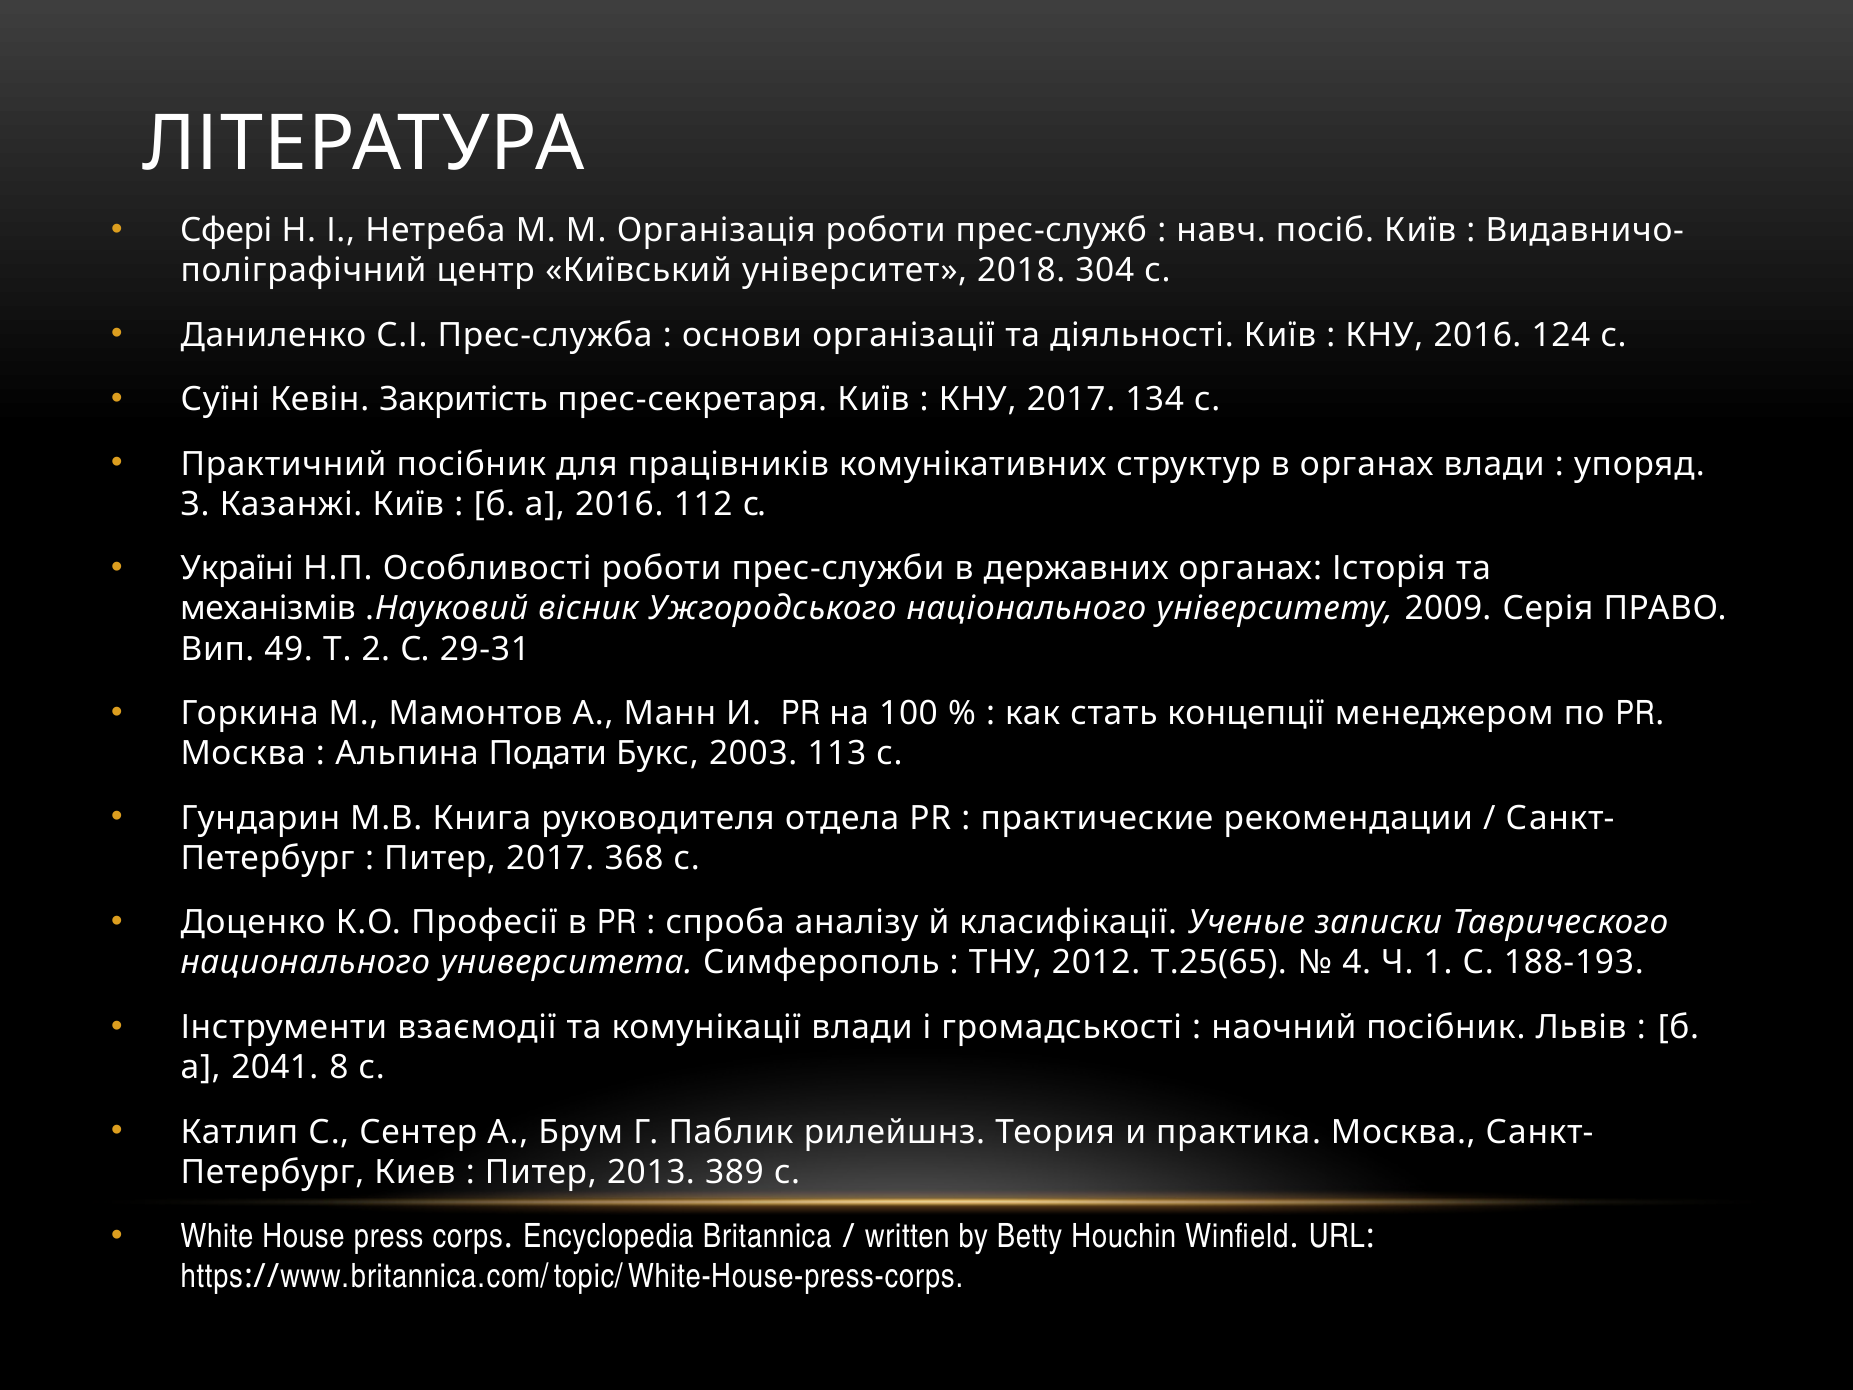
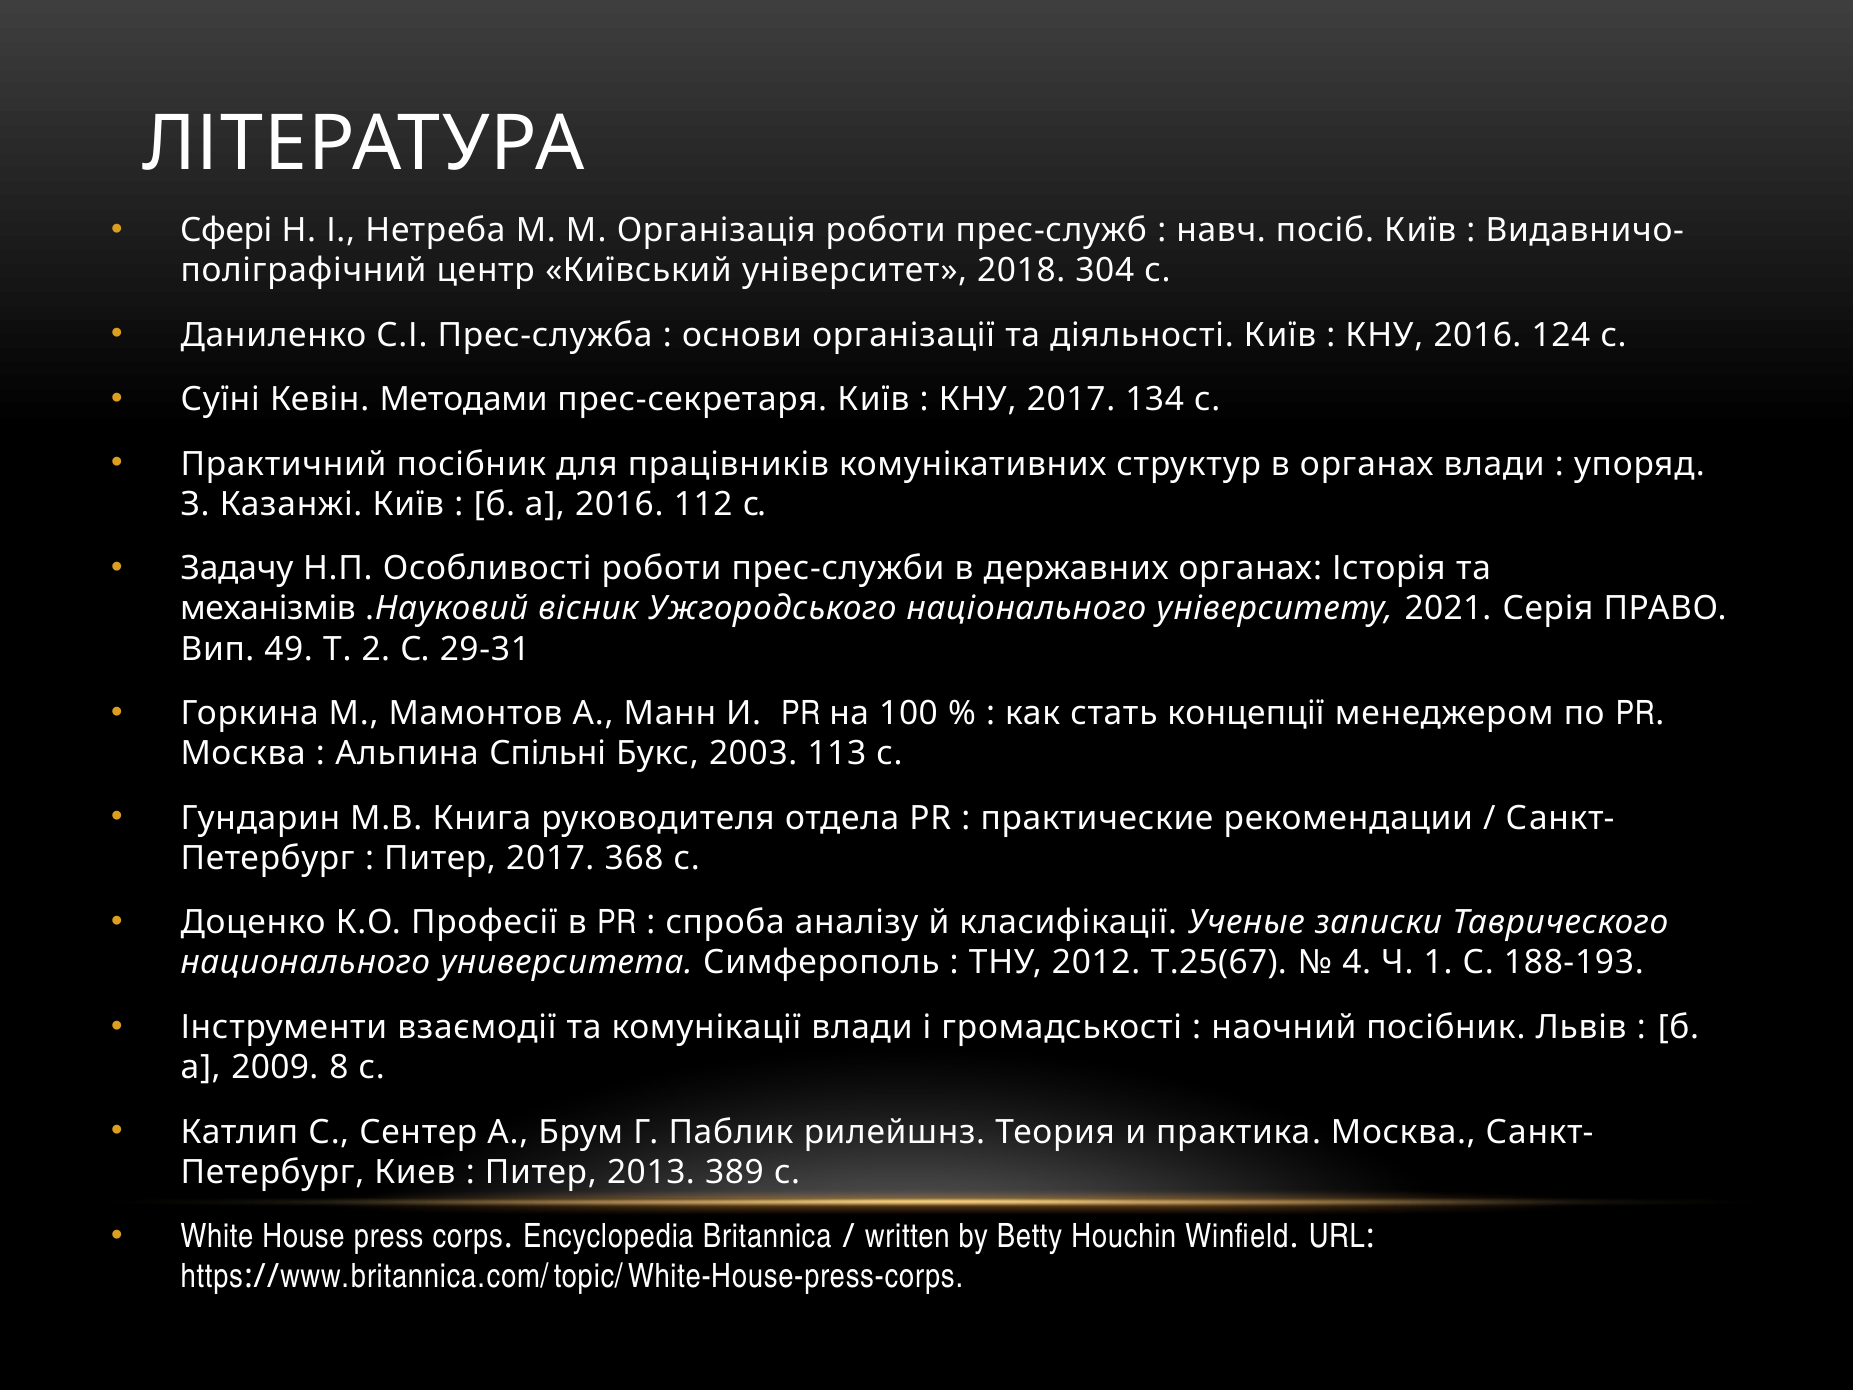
Закритість: Закритість -> Методами
Україні: Україні -> Задачу
2009: 2009 -> 2021
Подати: Подати -> Спільні
Т.25(65: Т.25(65 -> Т.25(67
2041: 2041 -> 2009
